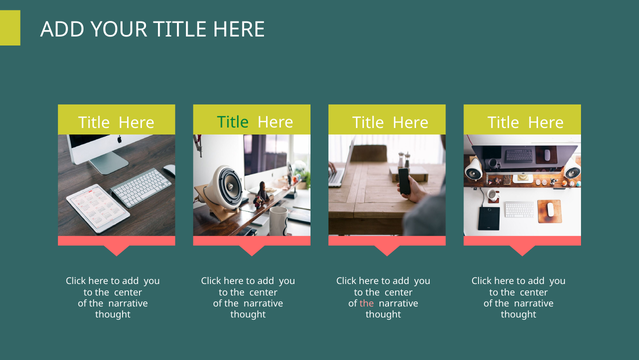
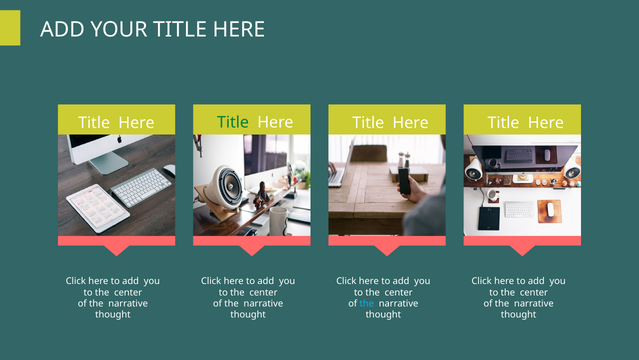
the at (367, 303) colour: pink -> light blue
